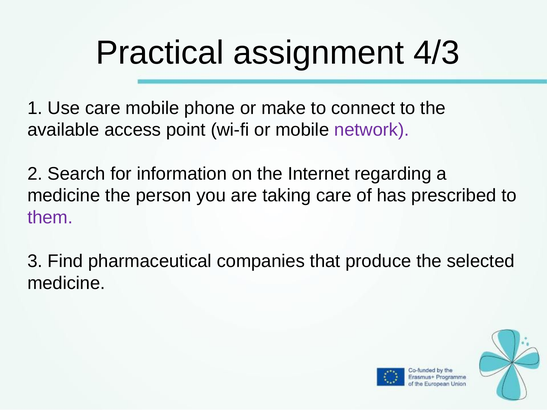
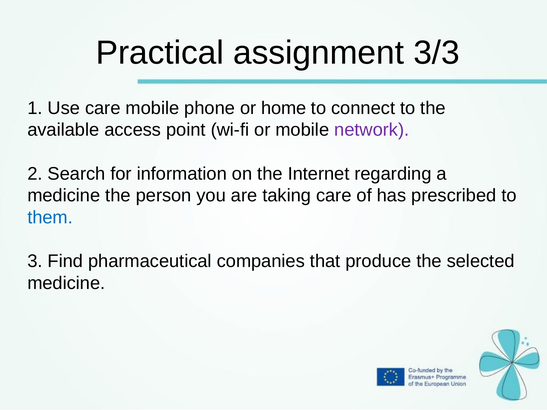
4/3: 4/3 -> 3/3
make: make -> home
them colour: purple -> blue
